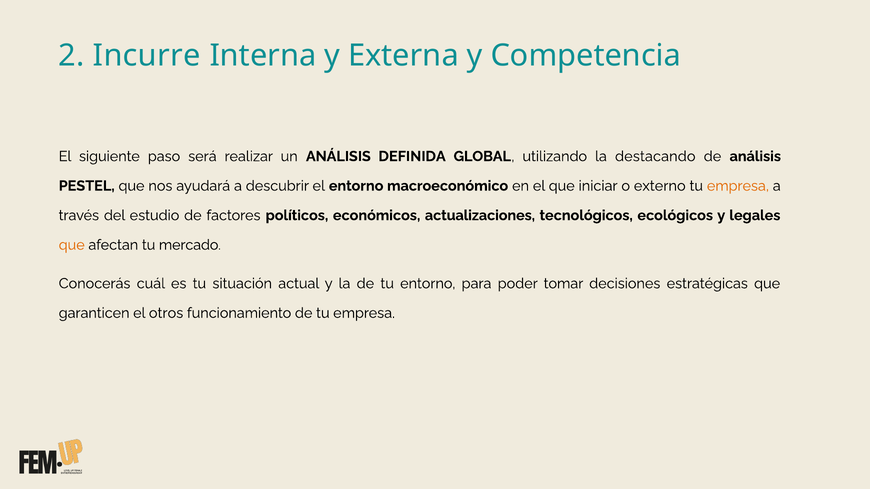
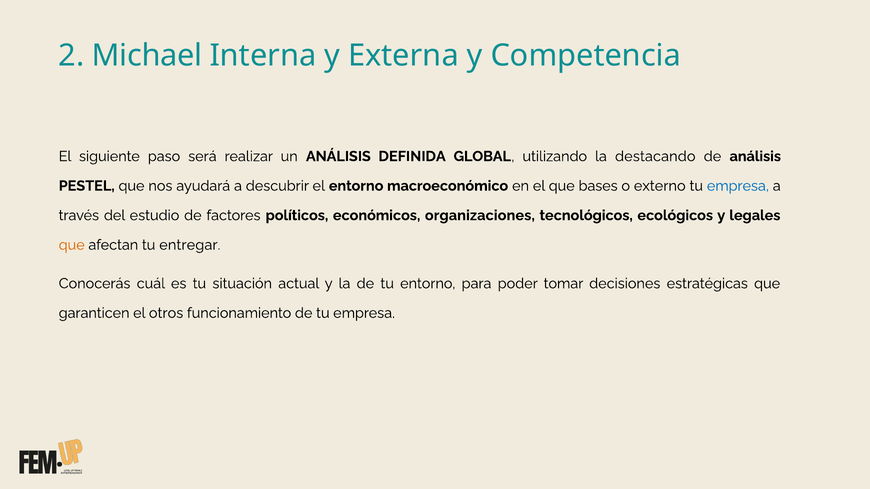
Incurre: Incurre -> Michael
iniciar: iniciar -> bases
empresa at (738, 186) colour: orange -> blue
actualizaciones: actualizaciones -> organizaciones
mercado: mercado -> entregar
